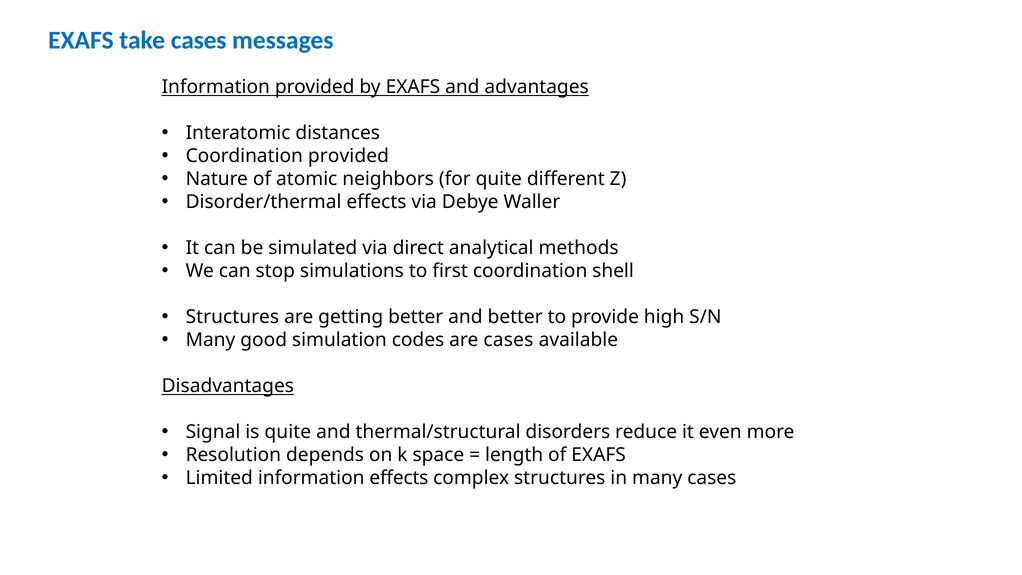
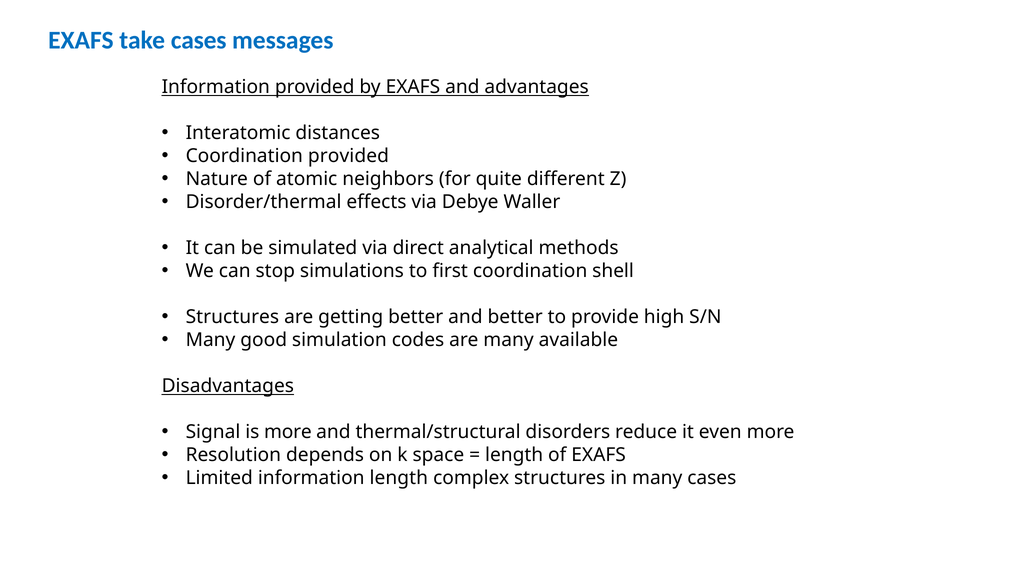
are cases: cases -> many
is quite: quite -> more
information effects: effects -> length
